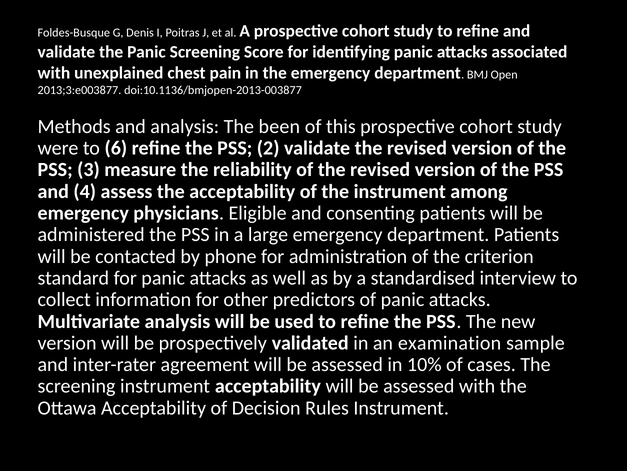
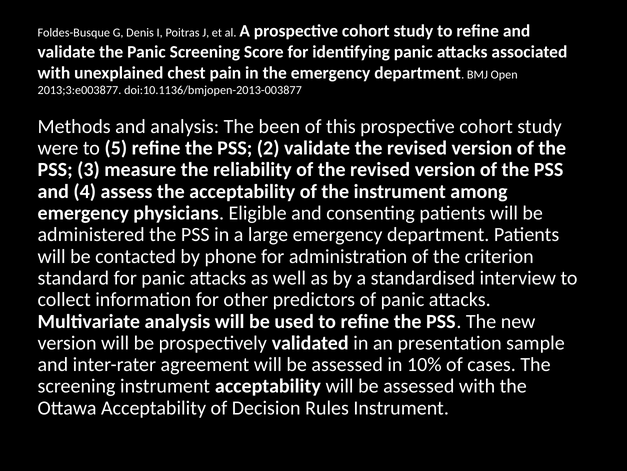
6: 6 -> 5
examination: examination -> presentation
